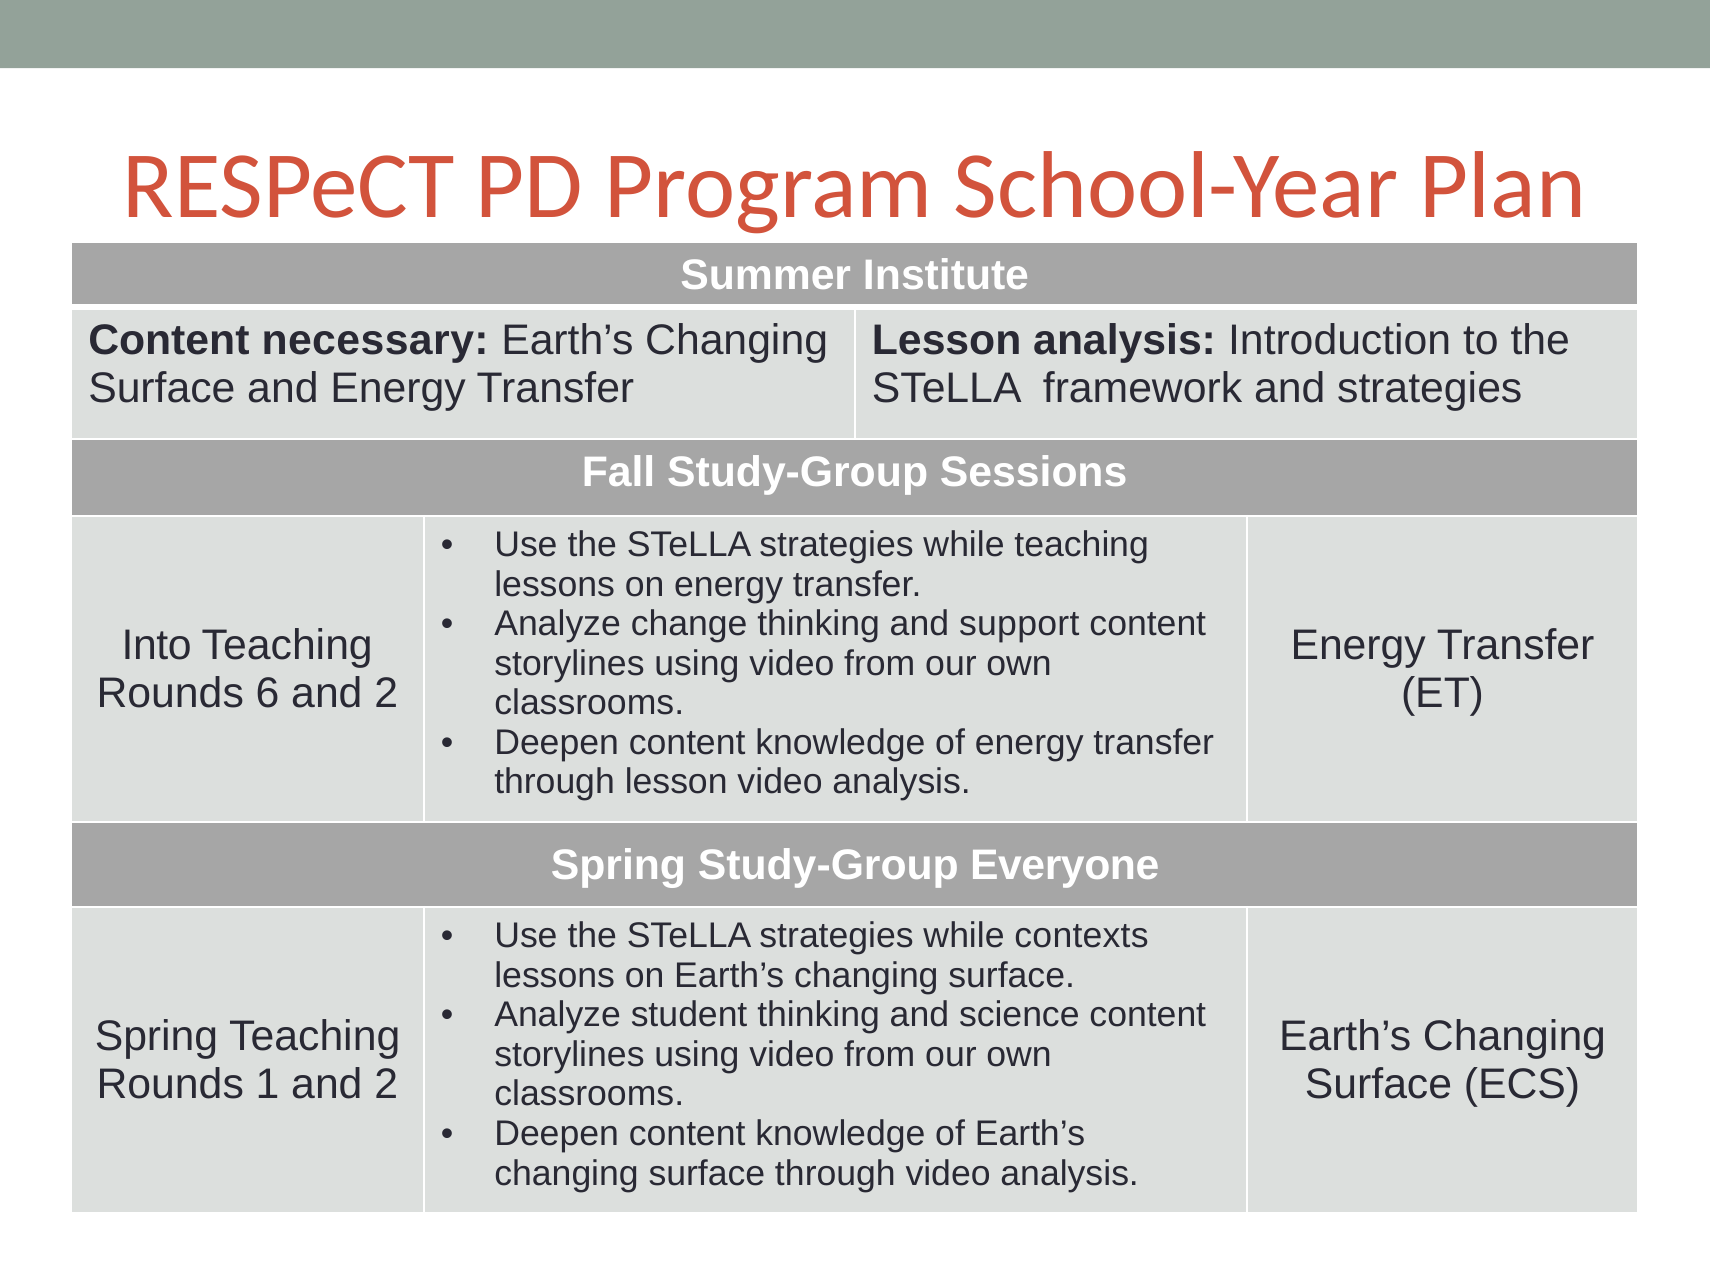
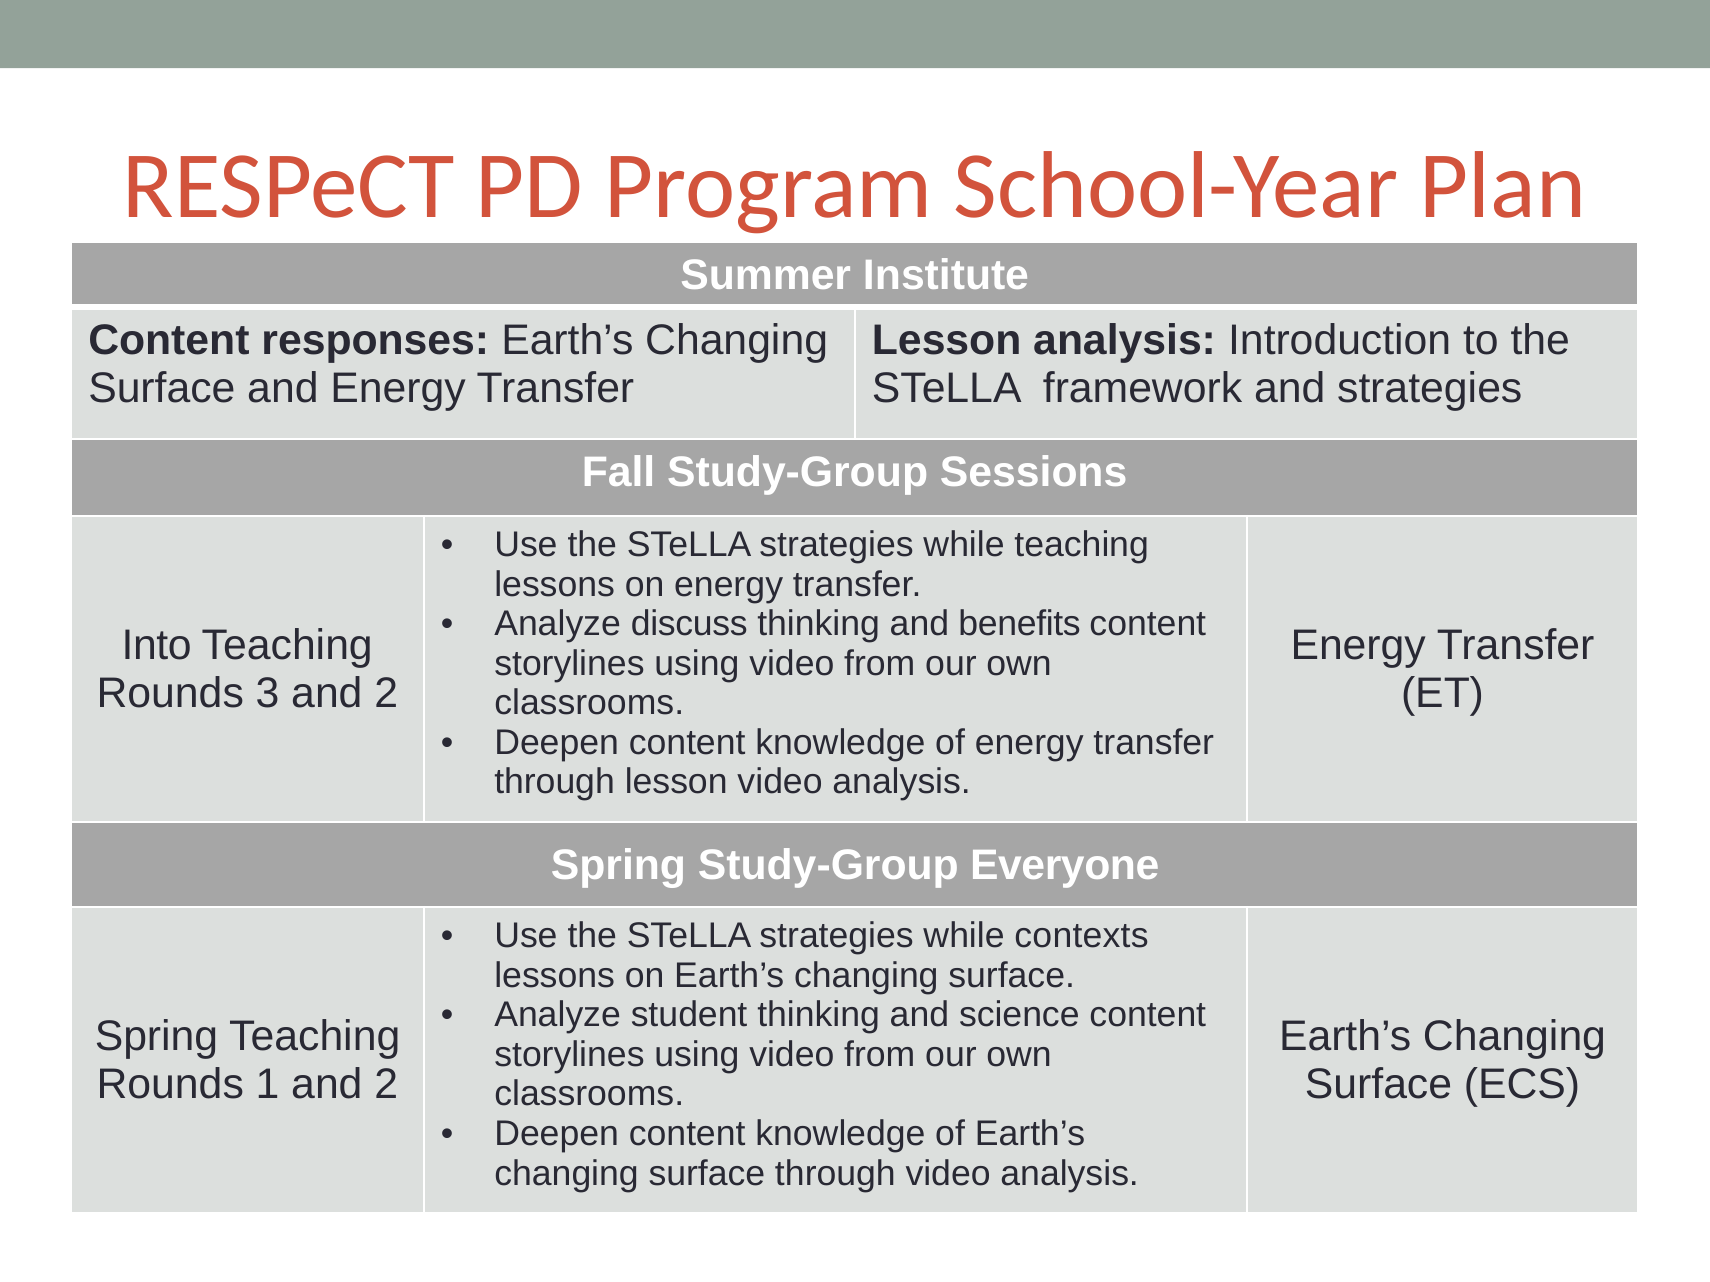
necessary: necessary -> responses
change: change -> discuss
support: support -> benefits
6: 6 -> 3
